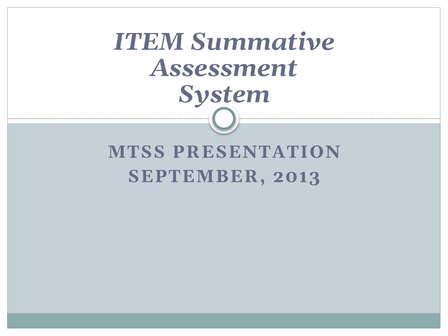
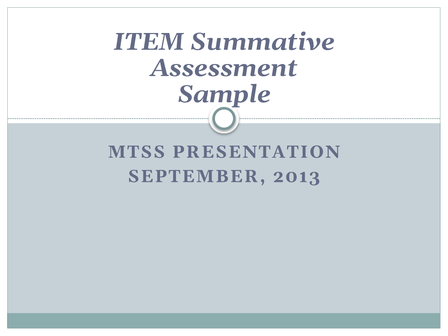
System: System -> Sample
